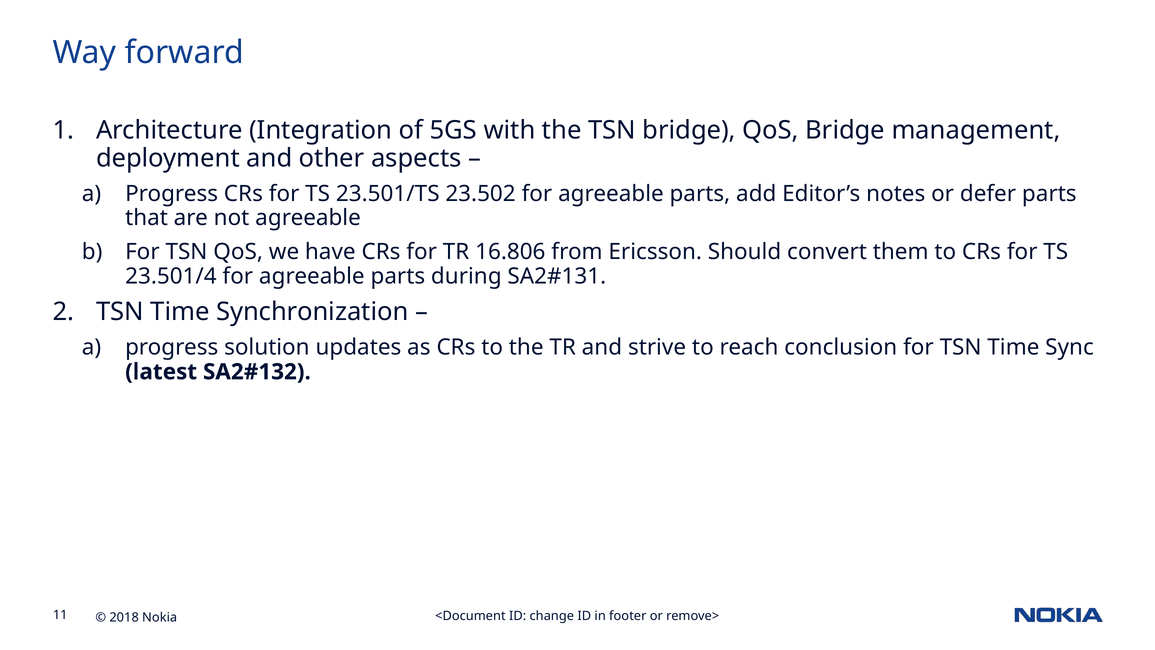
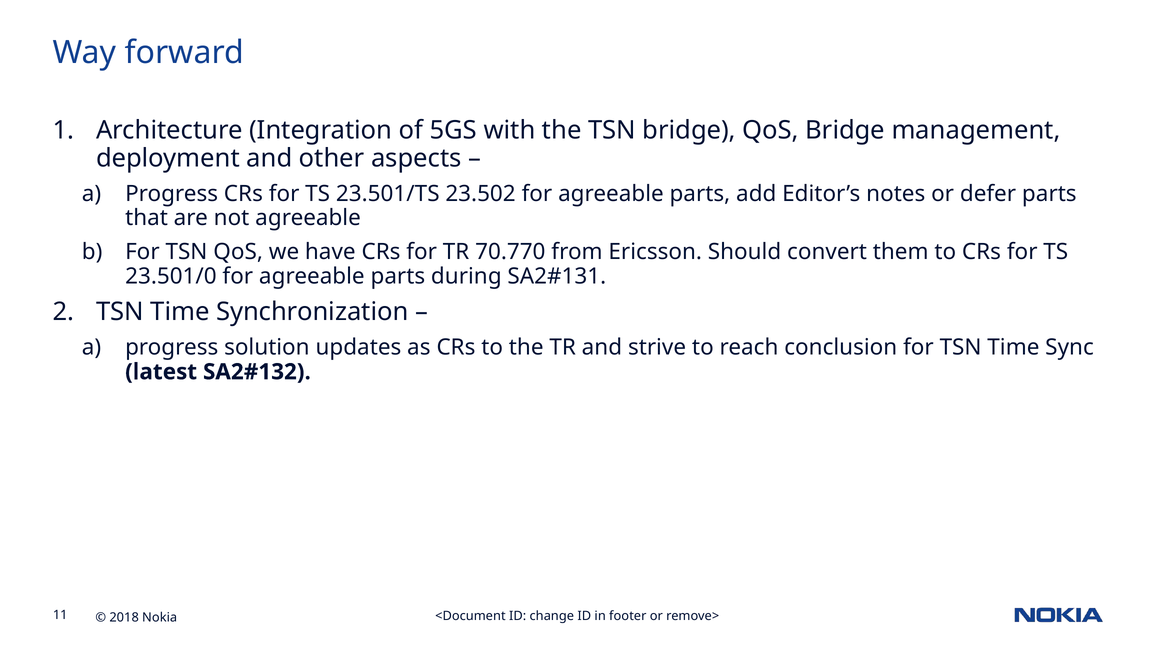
16.806: 16.806 -> 70.770
23.501/4: 23.501/4 -> 23.501/0
